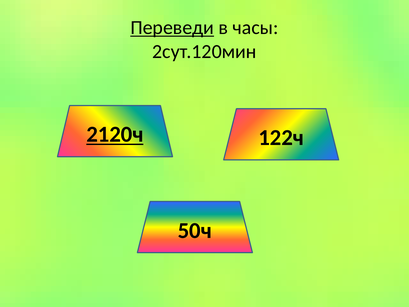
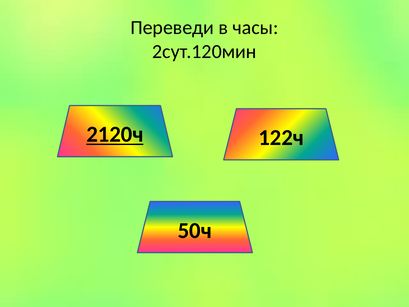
Переведи underline: present -> none
